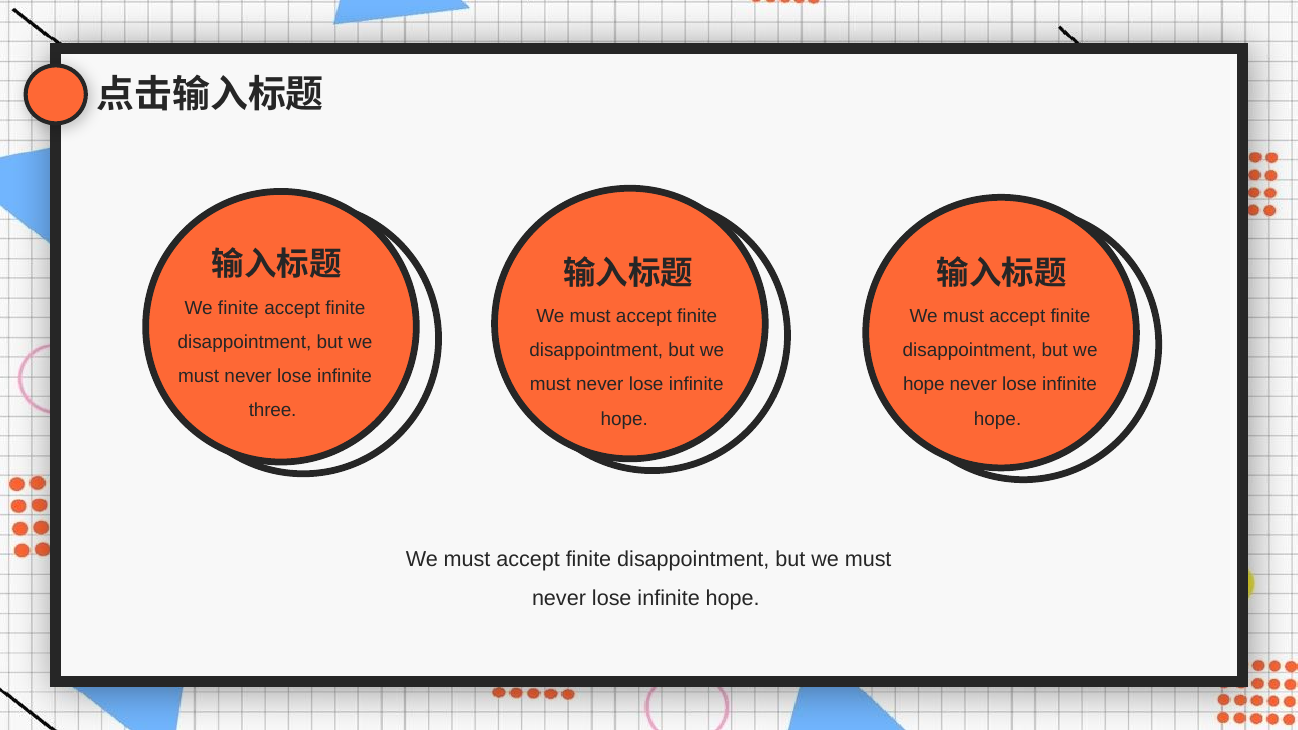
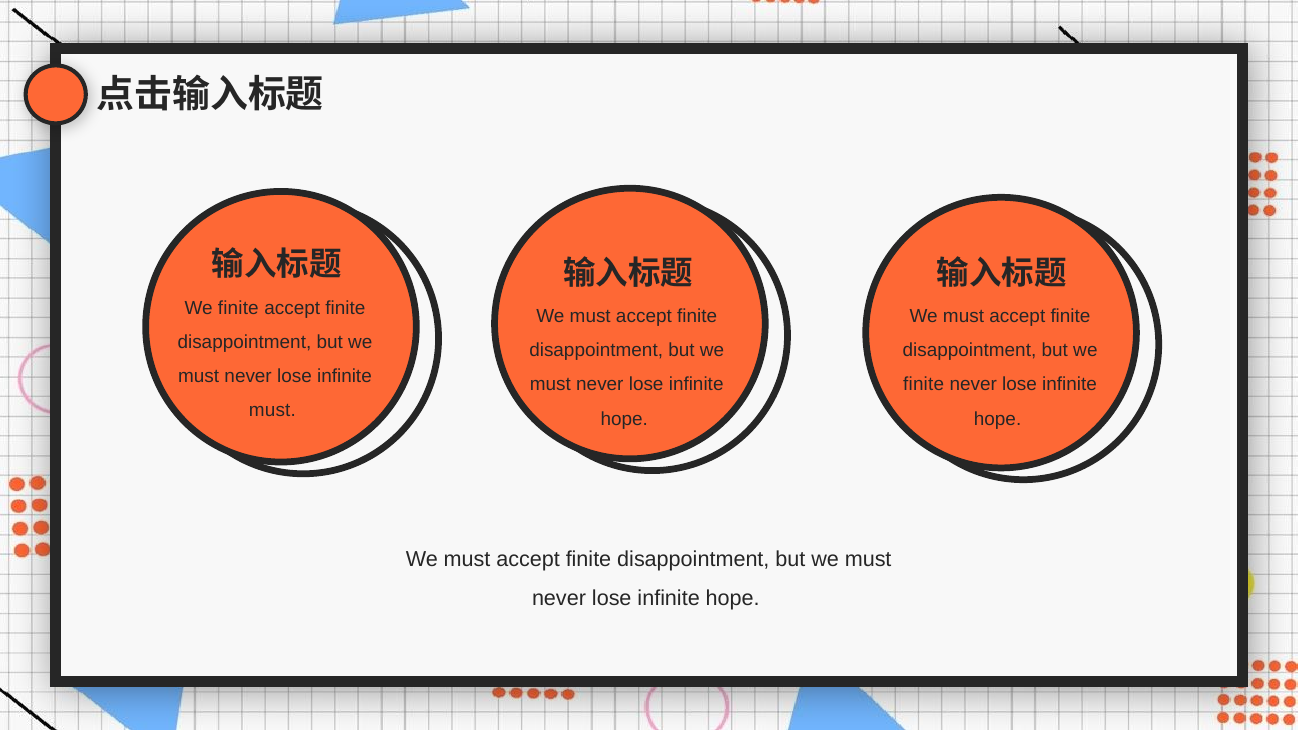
hope at (924, 385): hope -> finite
three at (273, 410): three -> must
